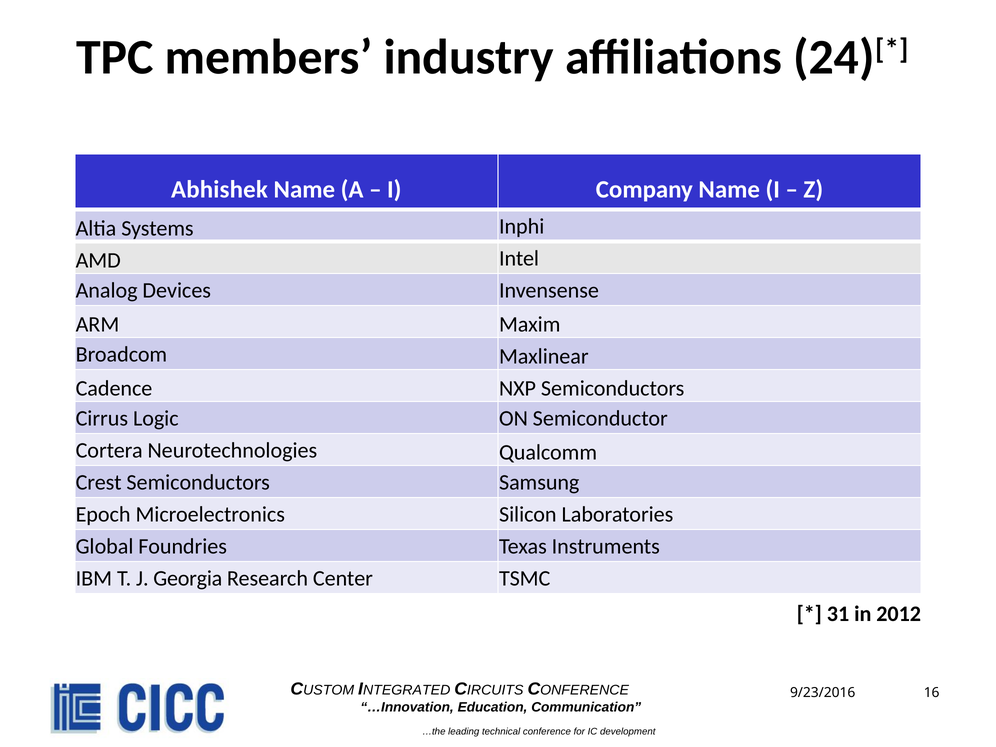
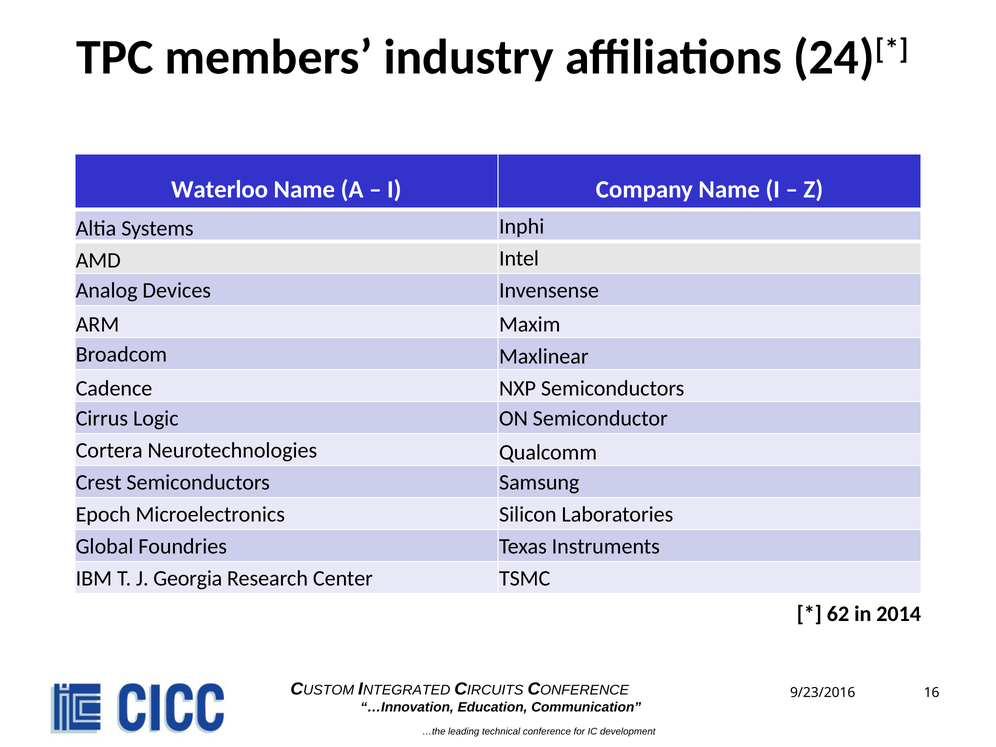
Abhishek: Abhishek -> Waterloo
31: 31 -> 62
2012: 2012 -> 2014
